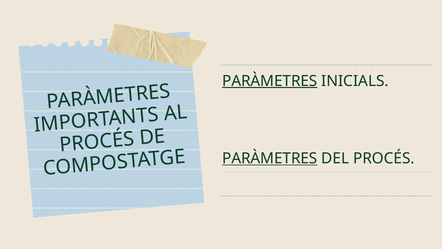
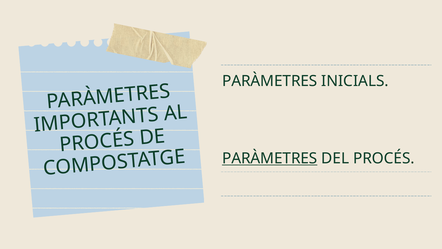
PARÀMETRES at (270, 81) underline: present -> none
